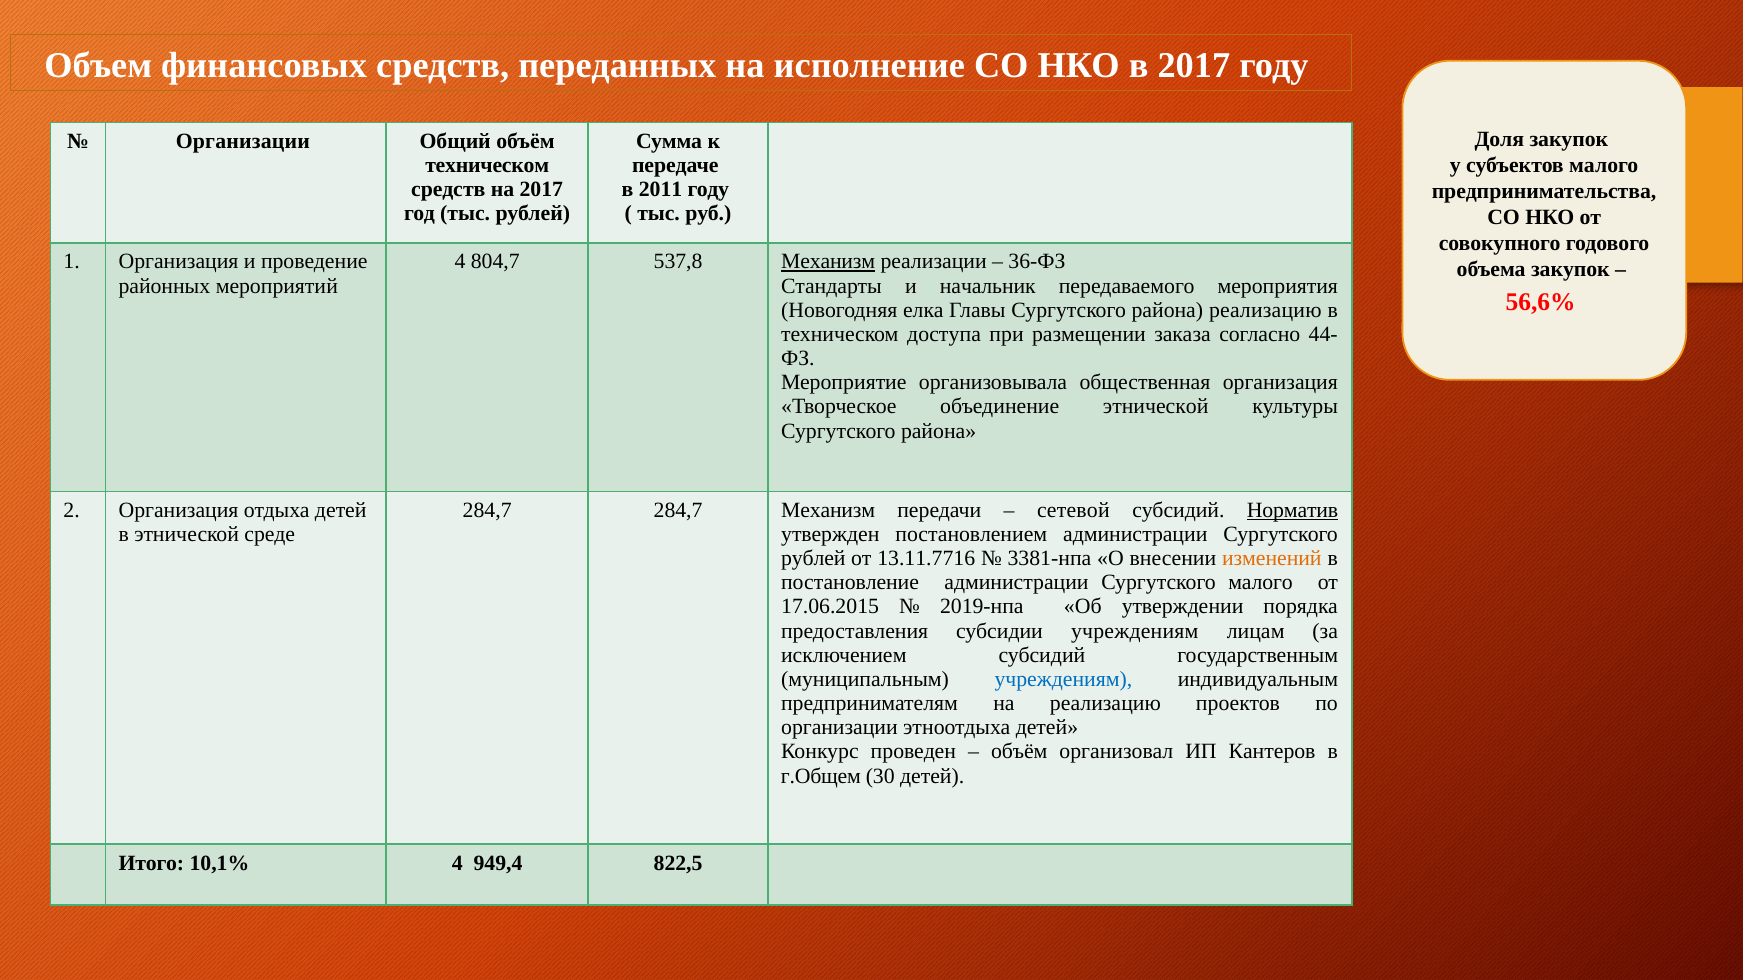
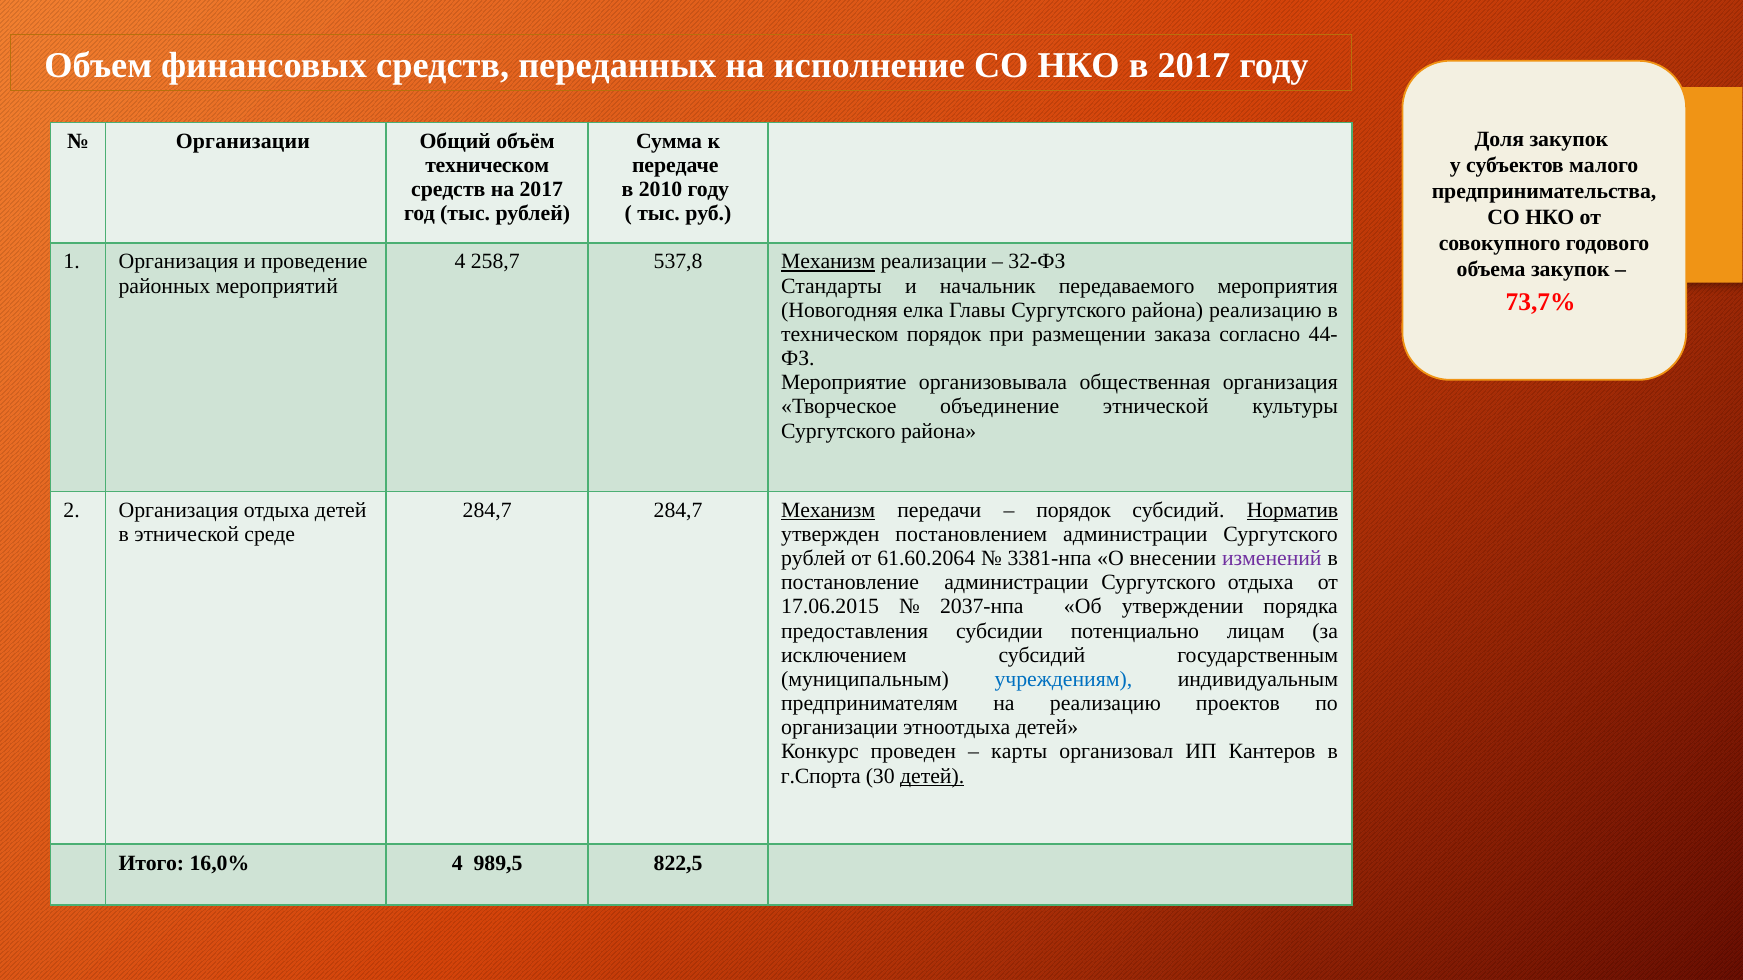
2011: 2011 -> 2010
804,7: 804,7 -> 258,7
36-ФЗ: 36-ФЗ -> 32-ФЗ
56,6%: 56,6% -> 73,7%
техническом доступа: доступа -> порядок
Механизм at (828, 510) underline: none -> present
сетевой at (1073, 510): сетевой -> порядок
13.11.7716: 13.11.7716 -> 61.60.2064
изменений colour: orange -> purple
Сургутского малого: малого -> отдыха
2019-нпа: 2019-нпа -> 2037-нпа
субсидии учреждениям: учреждениям -> потенциально
объём at (1019, 752): объём -> карты
г.Общем: г.Общем -> г.Спорта
детей at (932, 776) underline: none -> present
10,1%: 10,1% -> 16,0%
949,4: 949,4 -> 989,5
